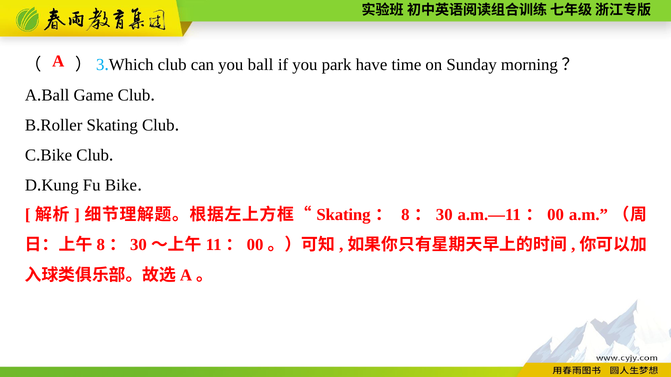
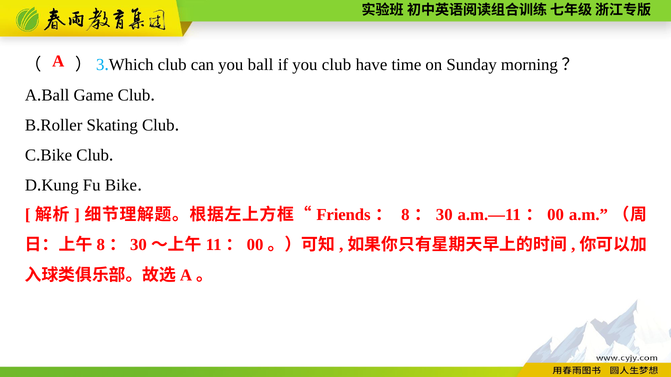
you park: park -> club
Skating at (343, 215): Skating -> Friends
